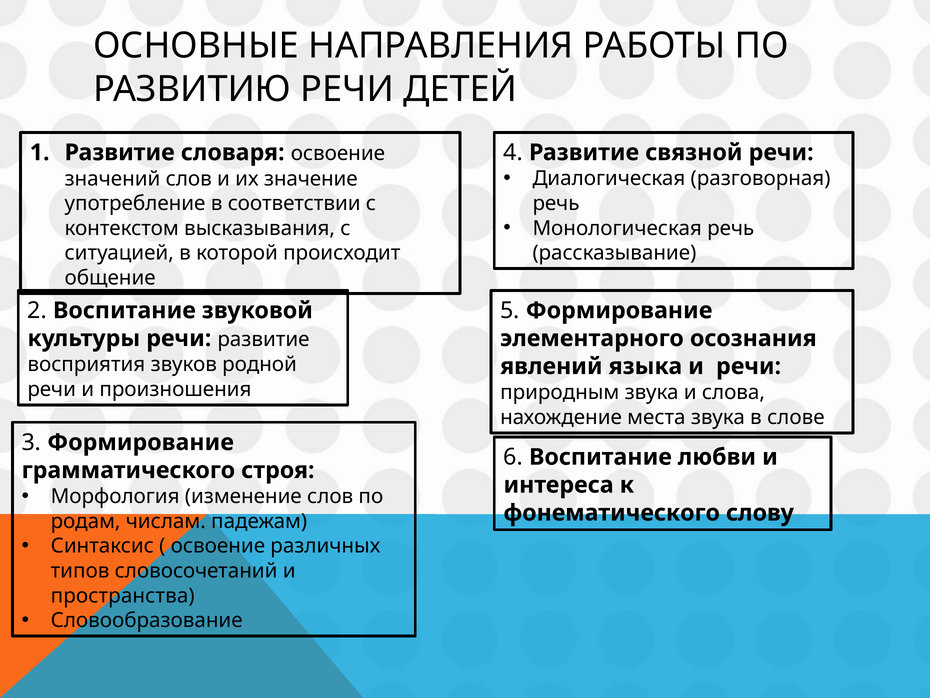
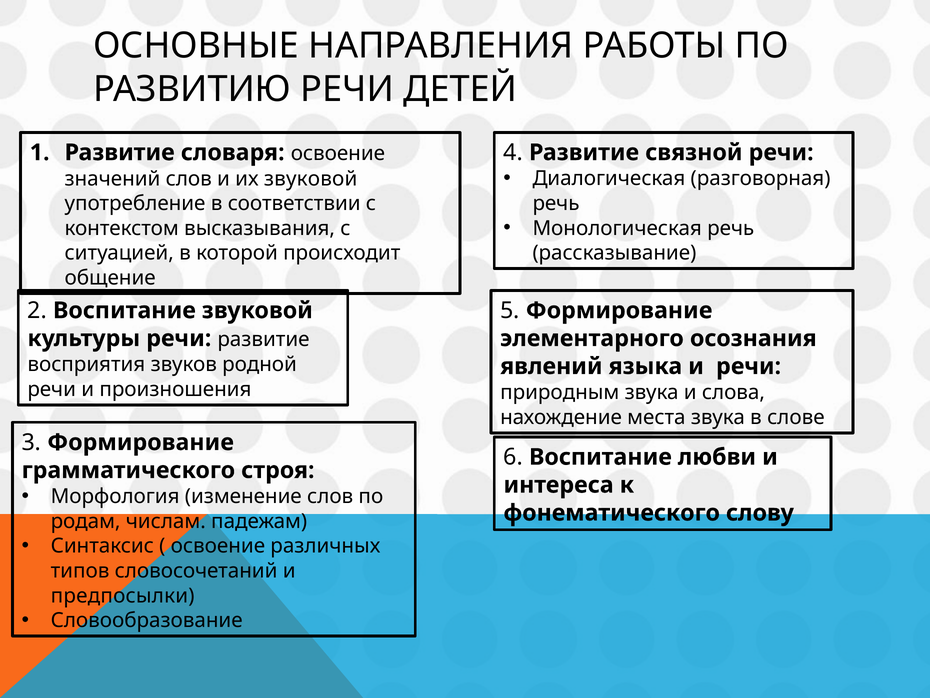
их значение: значение -> звуковой
пространства: пространства -> предпосылки
